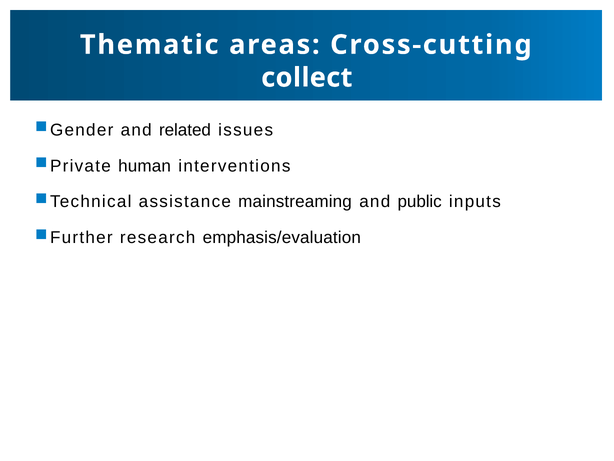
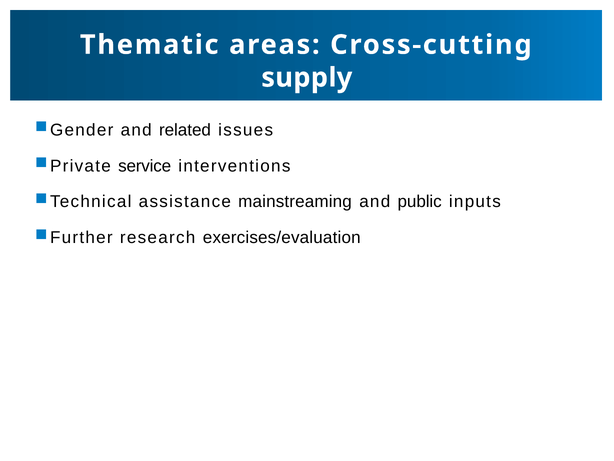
collect: collect -> supply
human: human -> service
emphasis/evaluation: emphasis/evaluation -> exercises/evaluation
